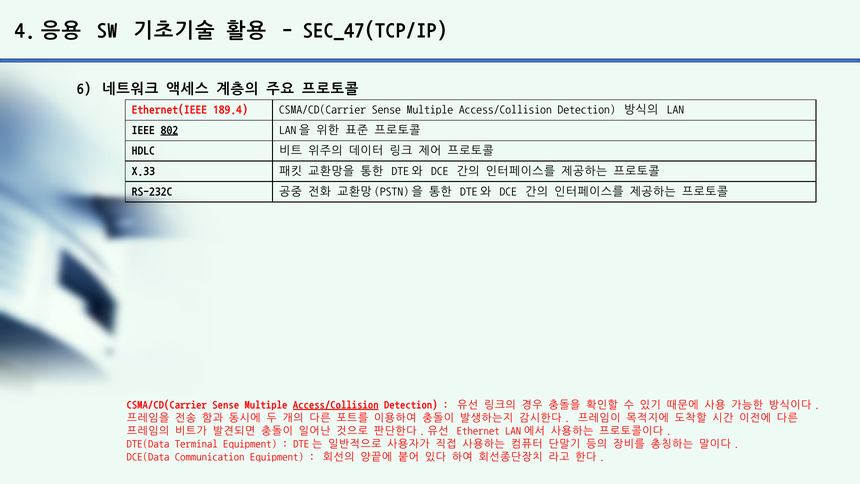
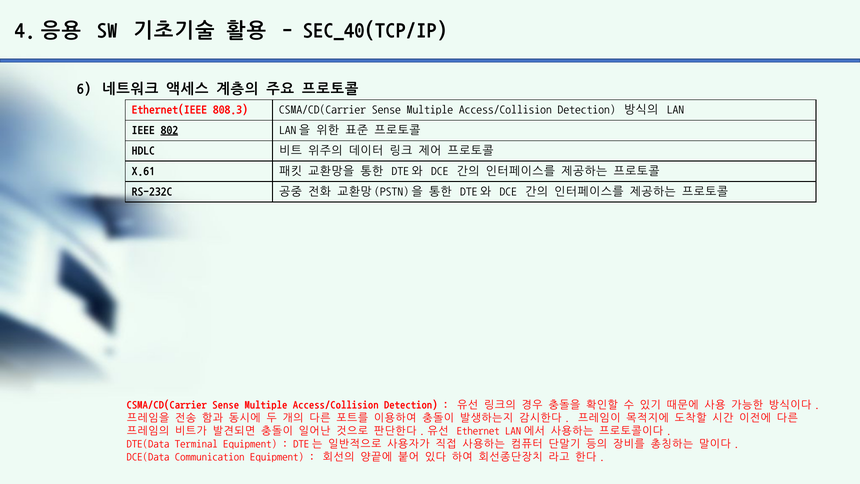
SEC_47(TCP/IP: SEC_47(TCP/IP -> SEC_40(TCP/IP
189.4: 189.4 -> 808.3
X.33: X.33 -> X.61
Access/Collision at (336, 405) underline: present -> none
